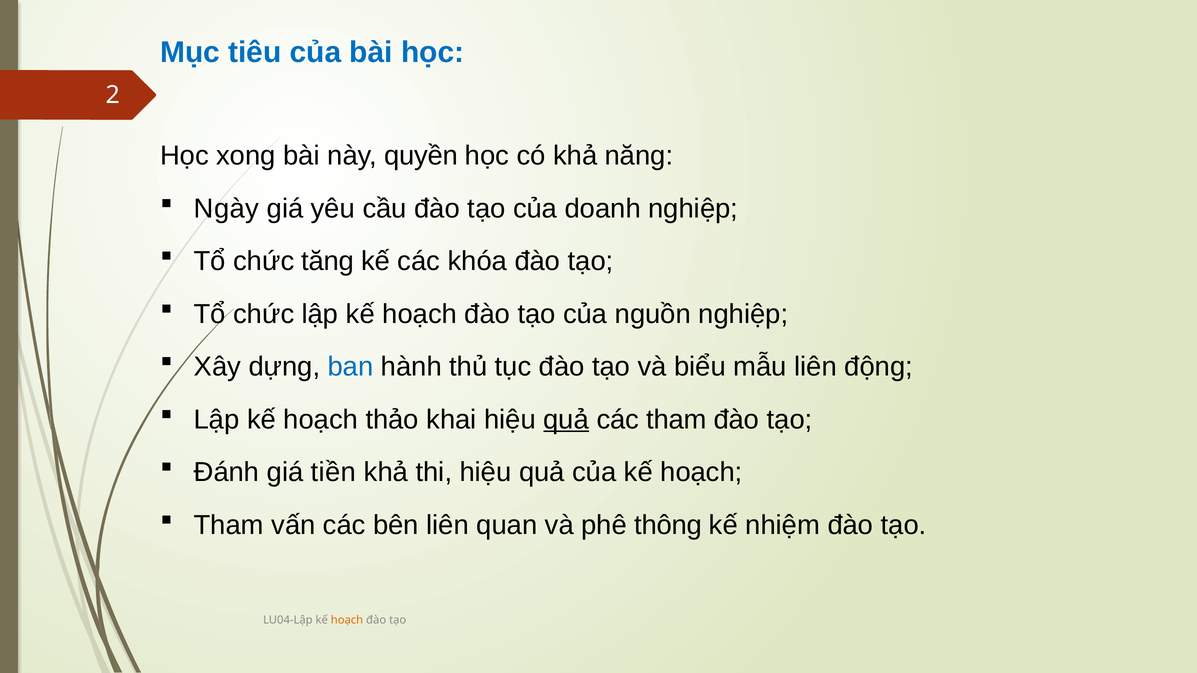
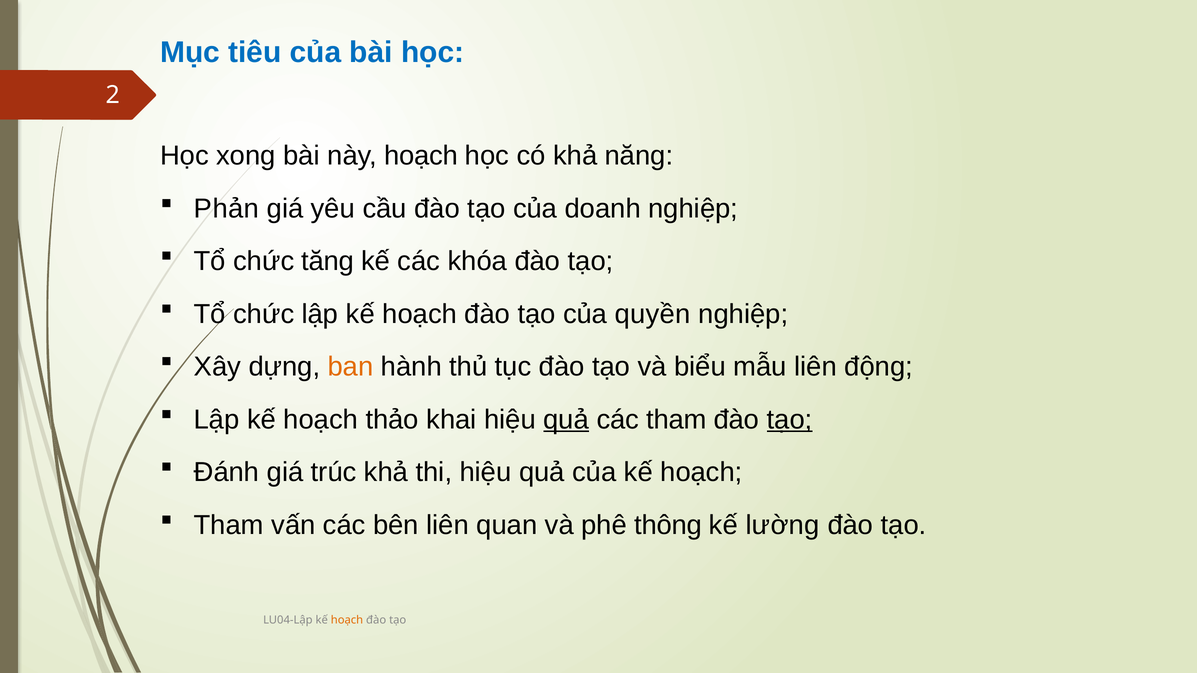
này quyền: quyền -> hoạch
Ngày: Ngày -> Phản
nguồn: nguồn -> quyền
ban colour: blue -> orange
tạo at (790, 420) underline: none -> present
tiền: tiền -> trúc
nhiệm: nhiệm -> lường
